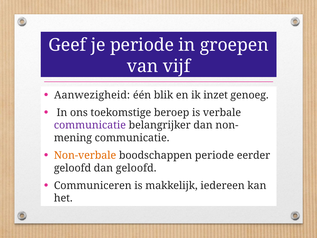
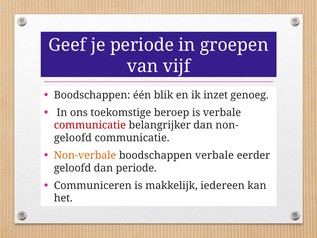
Aanwezigheid at (92, 95): Aanwezigheid -> Boodschappen
communicatie at (90, 125) colour: purple -> red
mening at (73, 138): mening -> geloofd
boodschappen periode: periode -> verbale
dan geloofd: geloofd -> periode
